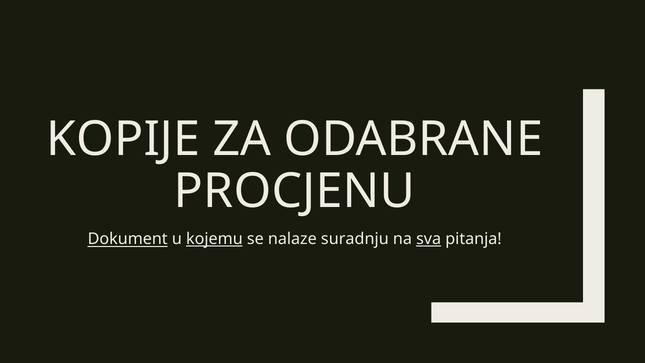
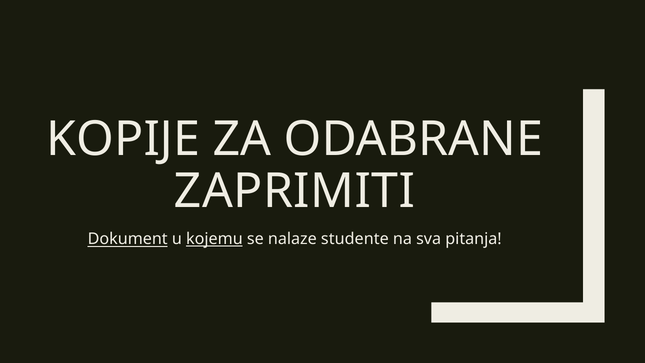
PROCJENU: PROCJENU -> ZAPRIMITI
suradnju: suradnju -> studente
sva underline: present -> none
